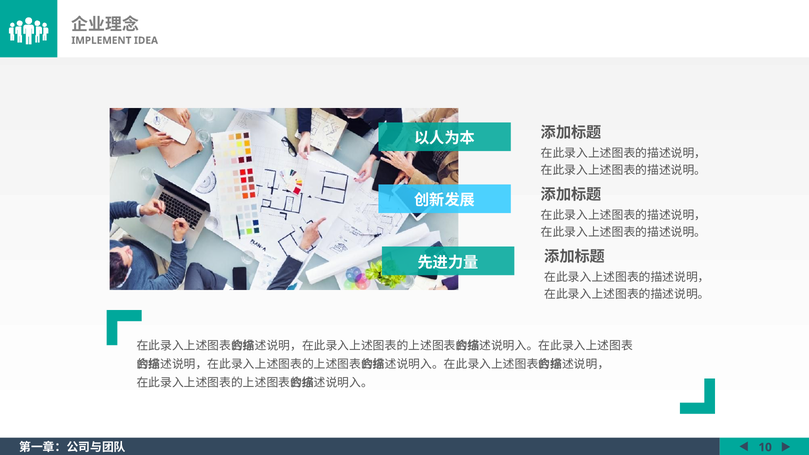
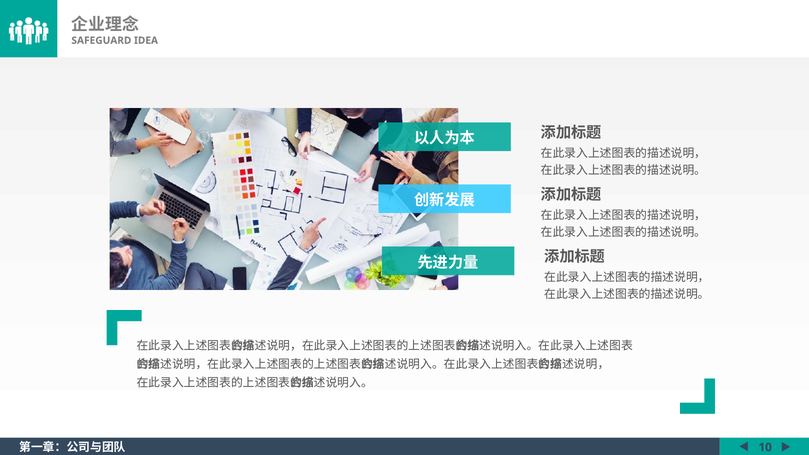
IMPLEMENT: IMPLEMENT -> SAFEGUARD
